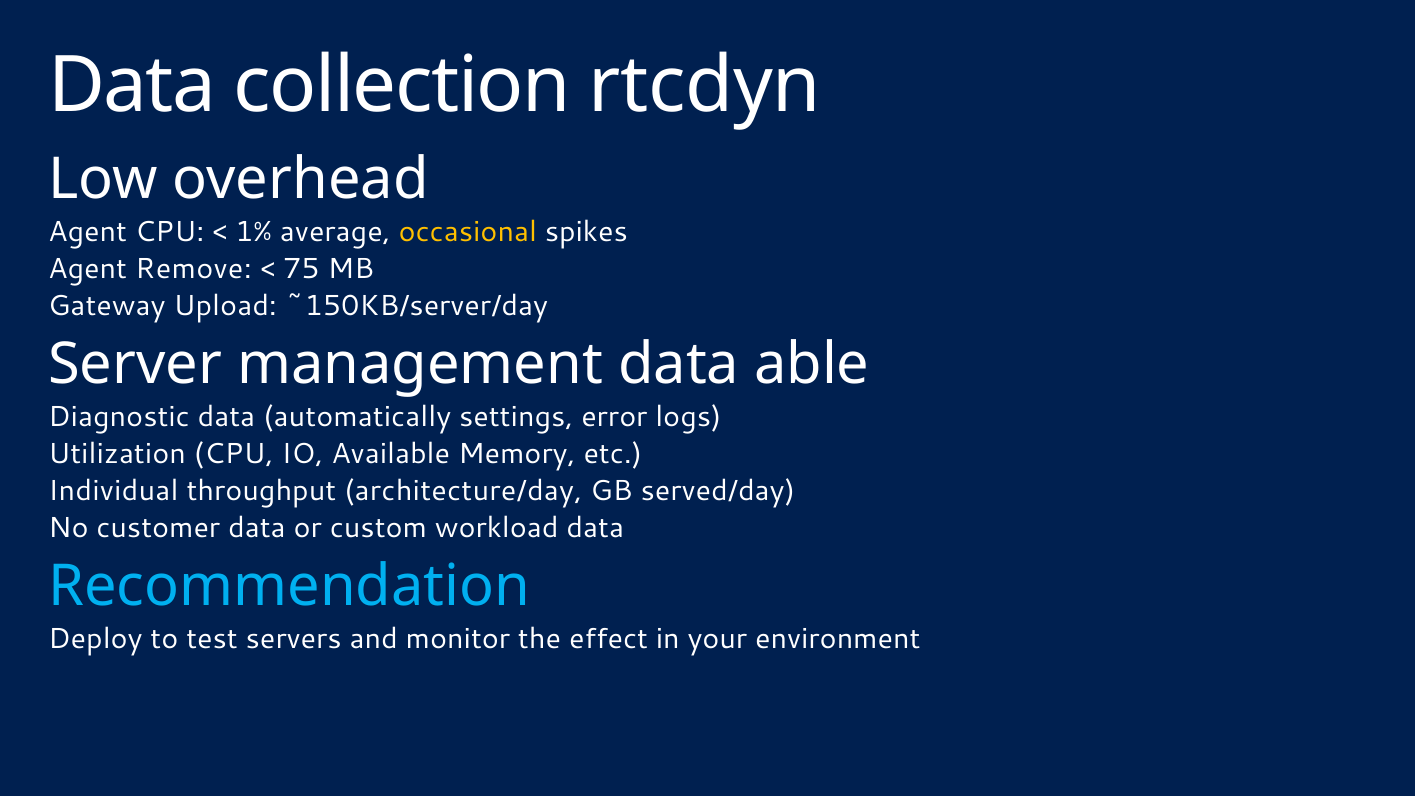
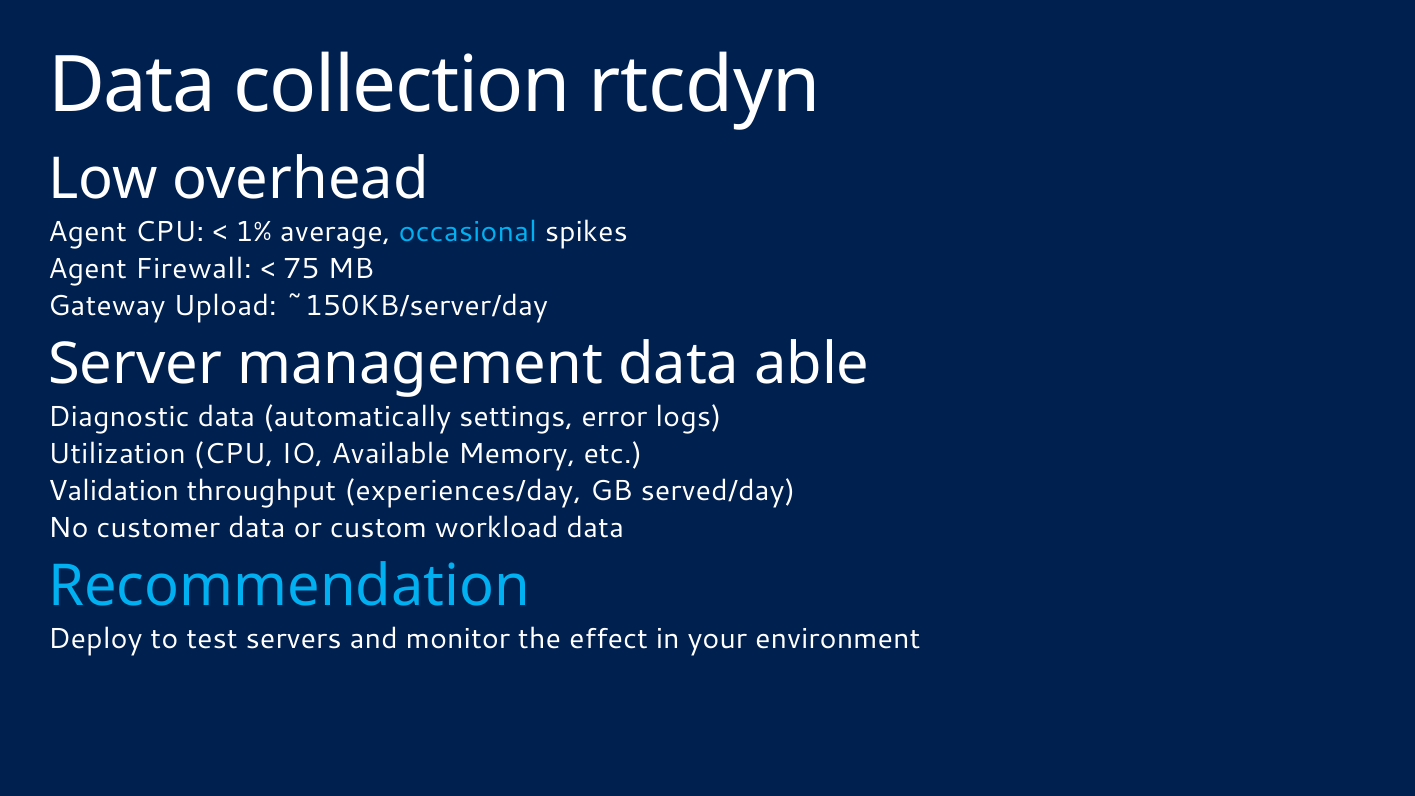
occasional colour: yellow -> light blue
Remove: Remove -> Firewall
Individual: Individual -> Validation
architecture/day: architecture/day -> experiences/day
